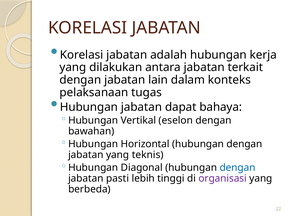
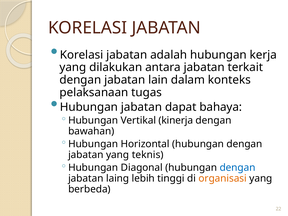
eselon: eselon -> kinerja
pasti: pasti -> laing
organisasi colour: purple -> orange
